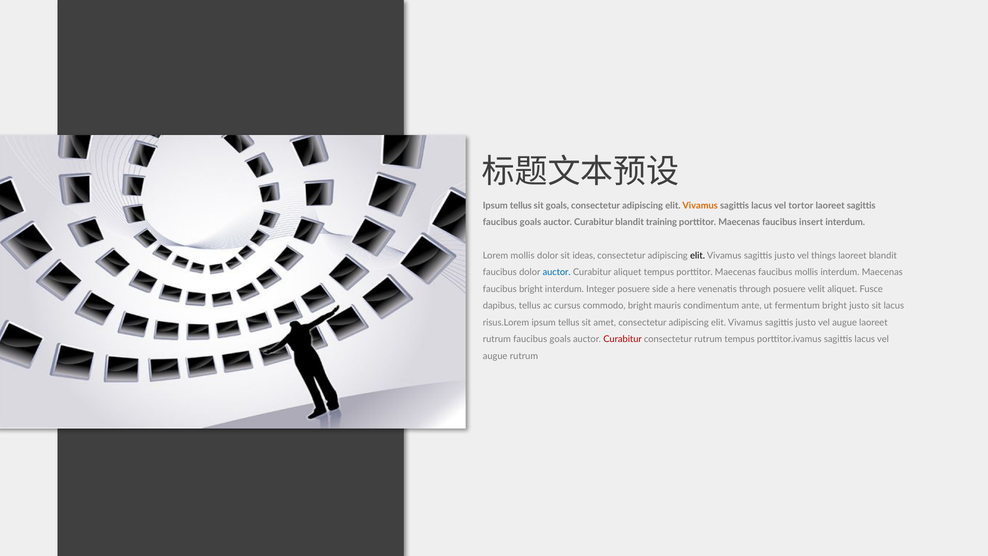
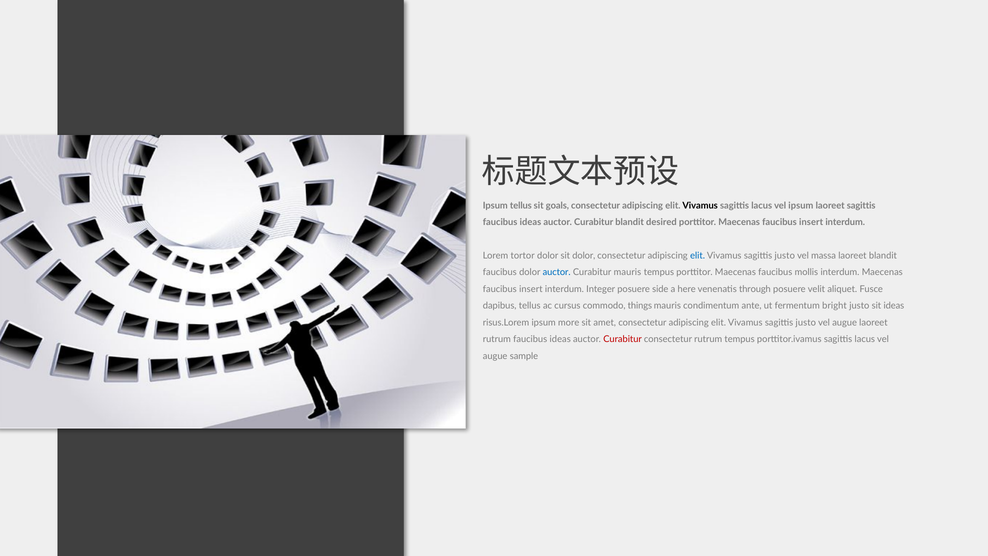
Vivamus at (700, 205) colour: orange -> black
vel tortor: tortor -> ipsum
goals at (530, 222): goals -> ideas
training: training -> desired
Lorem mollis: mollis -> tortor
sit ideas: ideas -> dolor
elit at (698, 256) colour: black -> blue
things: things -> massa
Curabitur aliquet: aliquet -> mauris
bright at (531, 289): bright -> insert
commodo bright: bright -> things
sit lacus: lacus -> ideas
risus.Lorem ipsum tellus: tellus -> more
rutrum faucibus goals: goals -> ideas
augue rutrum: rutrum -> sample
